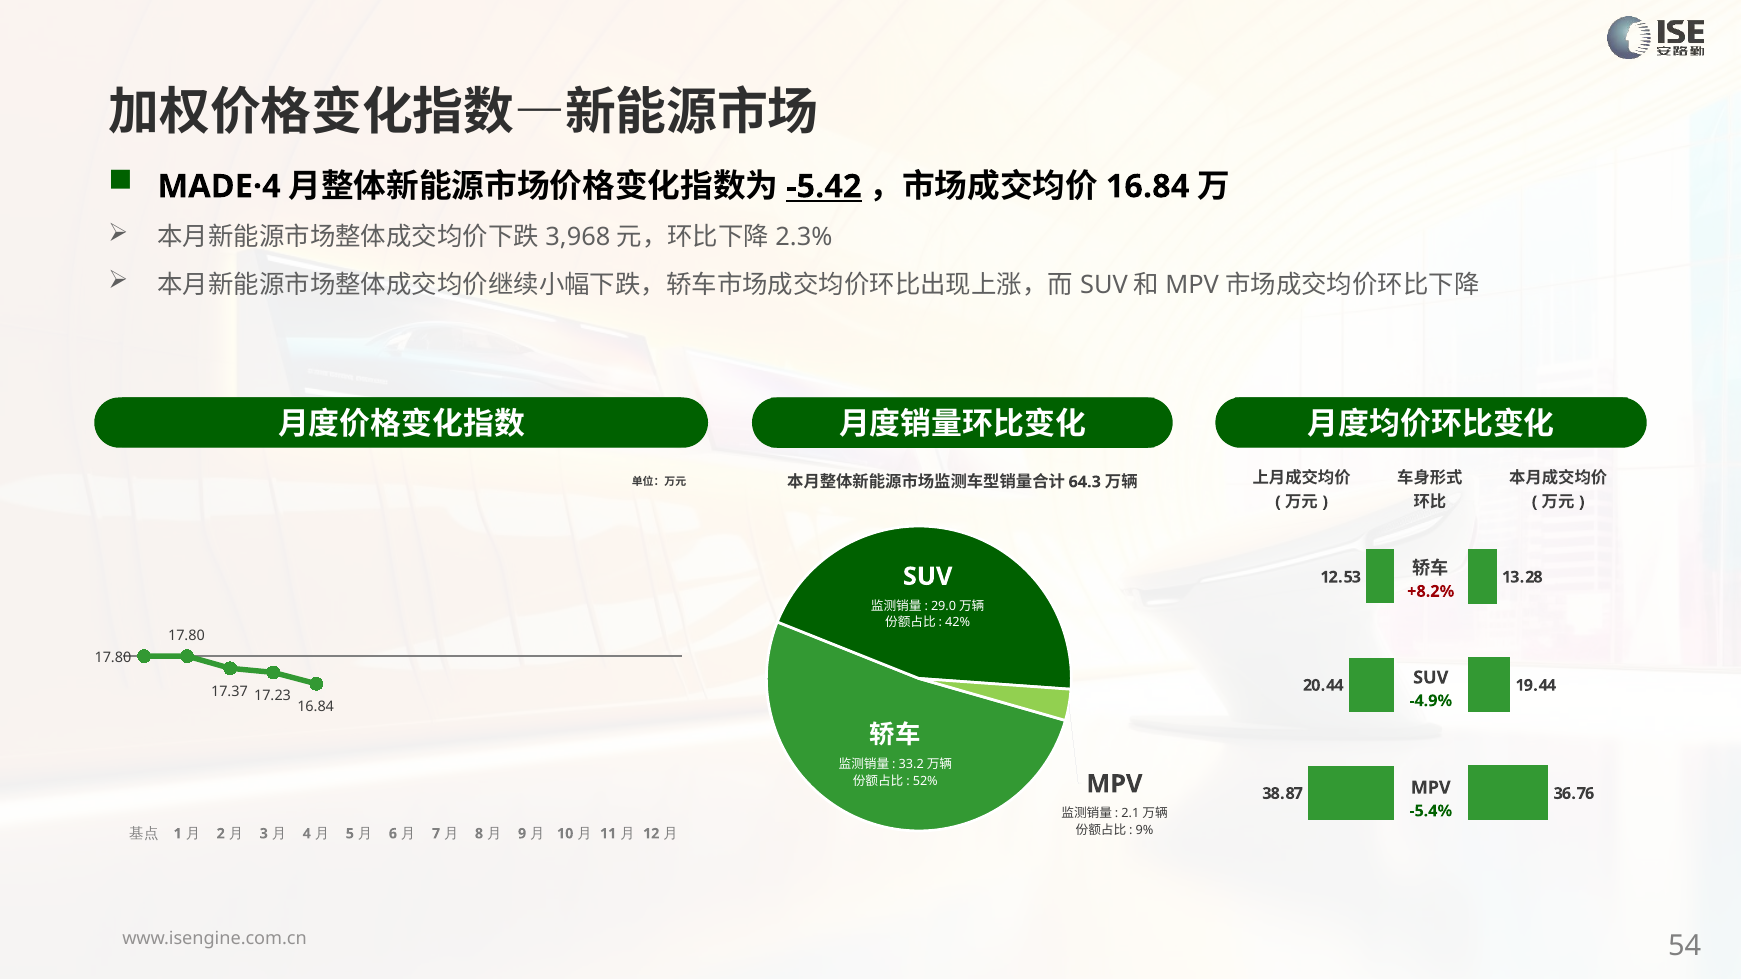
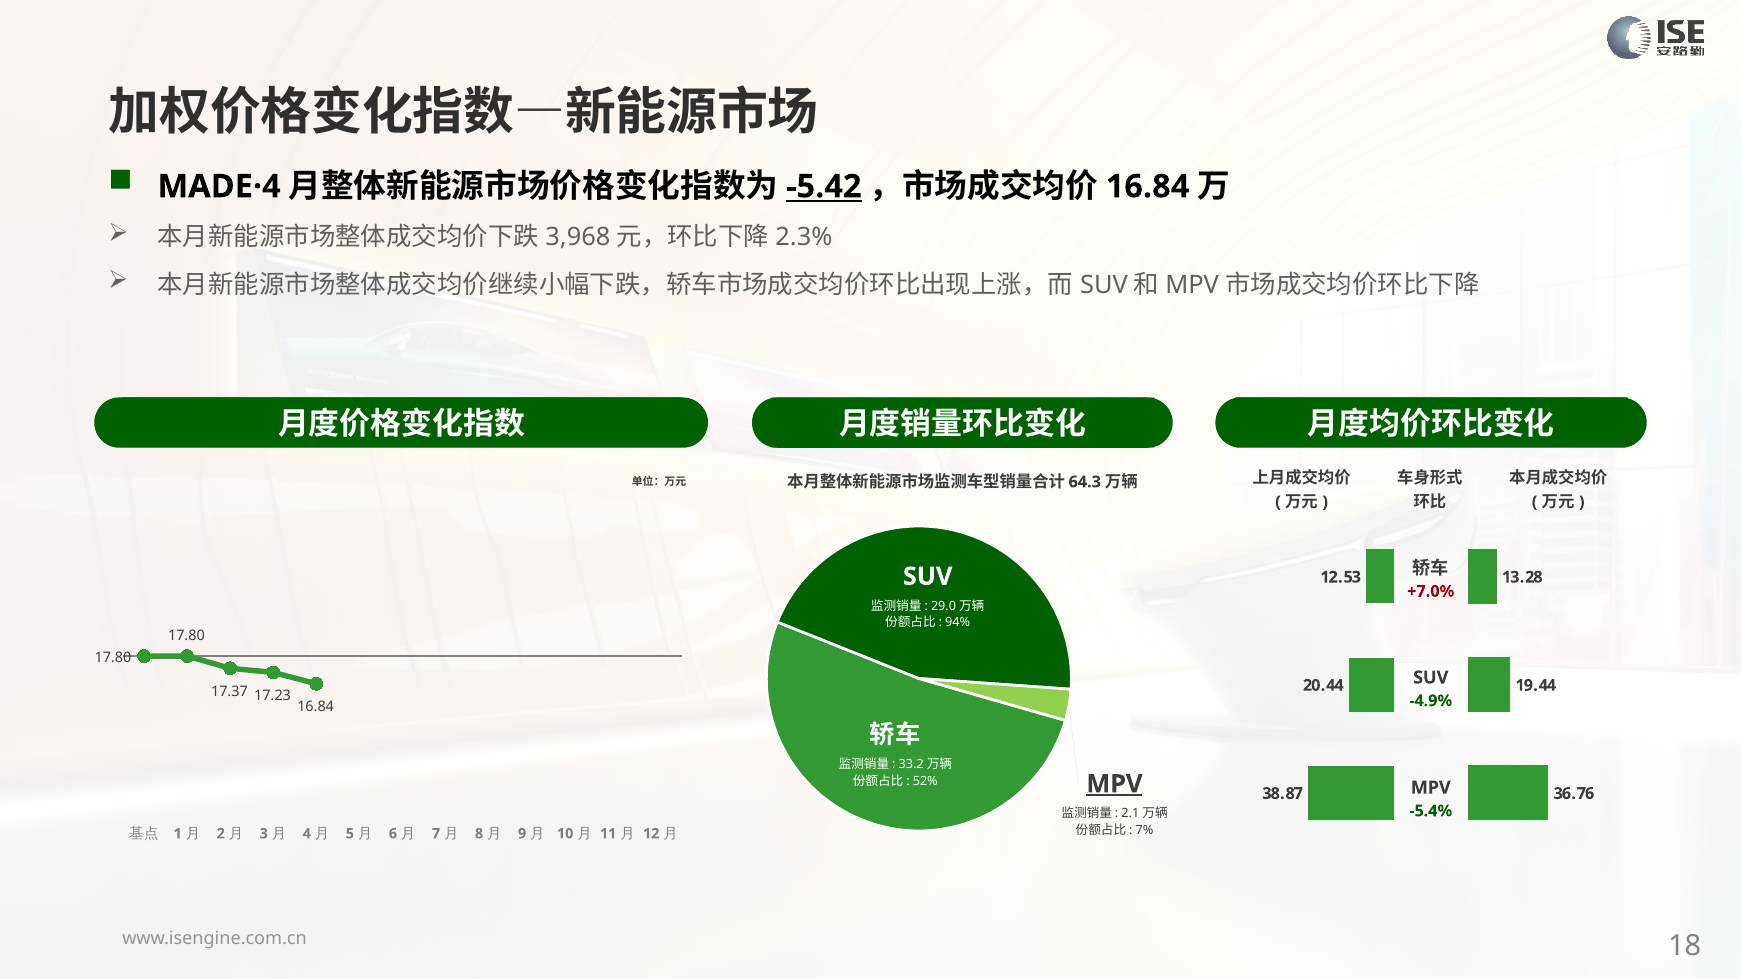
+8.2%: +8.2% -> +7.0%
42%: 42% -> 94%
MPV at (1114, 784) underline: none -> present
9%: 9% -> 7%
54: 54 -> 18
